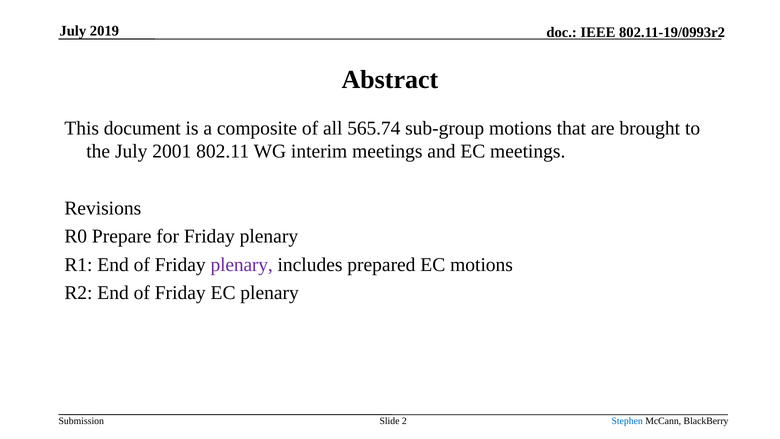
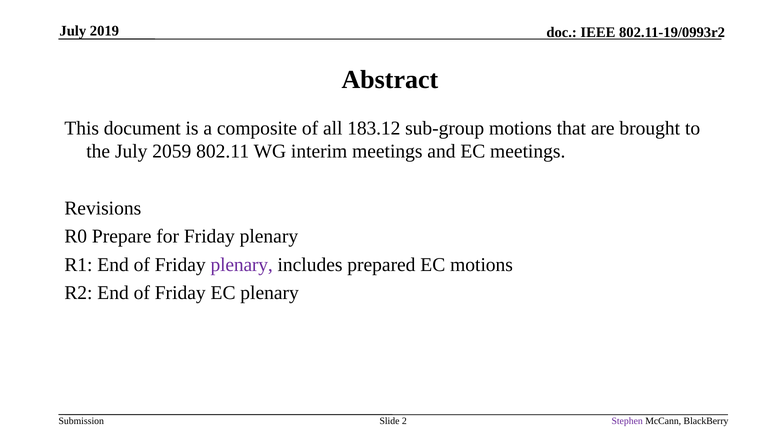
565.74: 565.74 -> 183.12
2001: 2001 -> 2059
Stephen colour: blue -> purple
